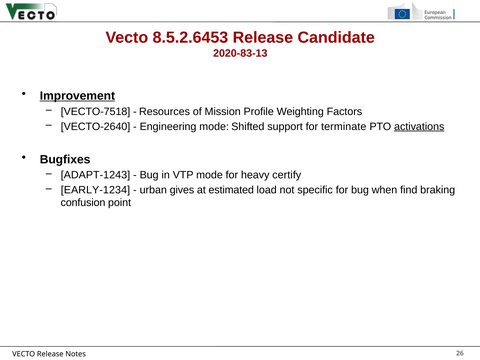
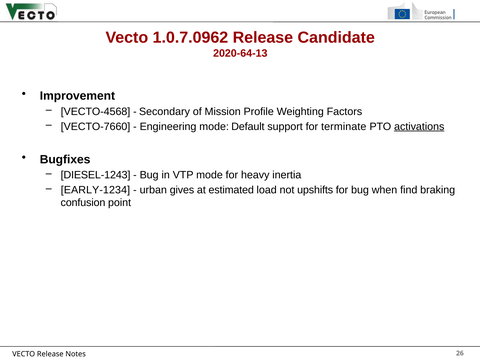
8.5.2.6453: 8.5.2.6453 -> 1.0.7.0962
2020-83-13: 2020-83-13 -> 2020-64-13
Improvement underline: present -> none
VECTO-7518: VECTO-7518 -> VECTO-4568
Resources: Resources -> Secondary
VECTO-2640: VECTO-2640 -> VECTO-7660
Shifted: Shifted -> Default
ADAPT-1243: ADAPT-1243 -> DIESEL-1243
certify: certify -> inertia
specific: specific -> upshifts
